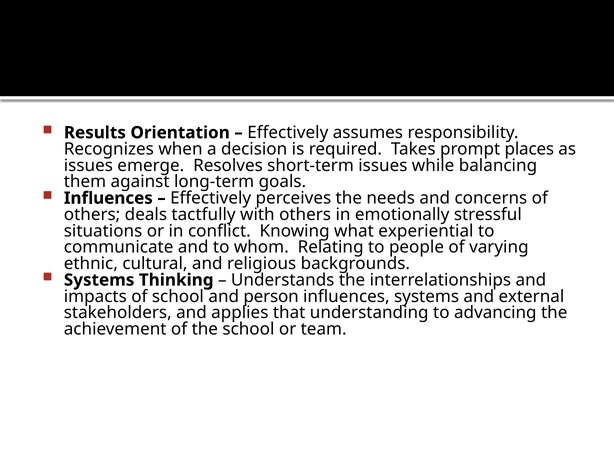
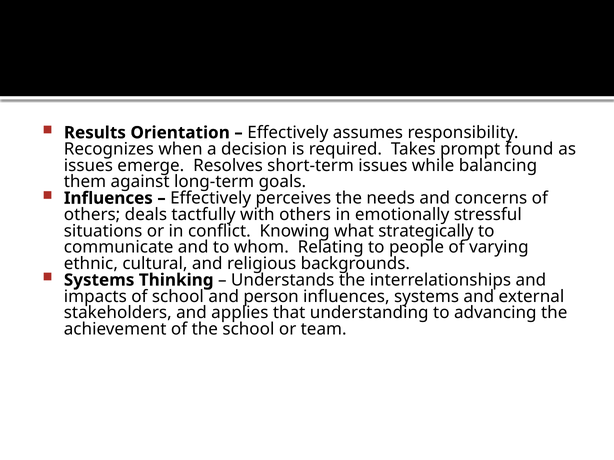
places: places -> found
experiential: experiential -> strategically
